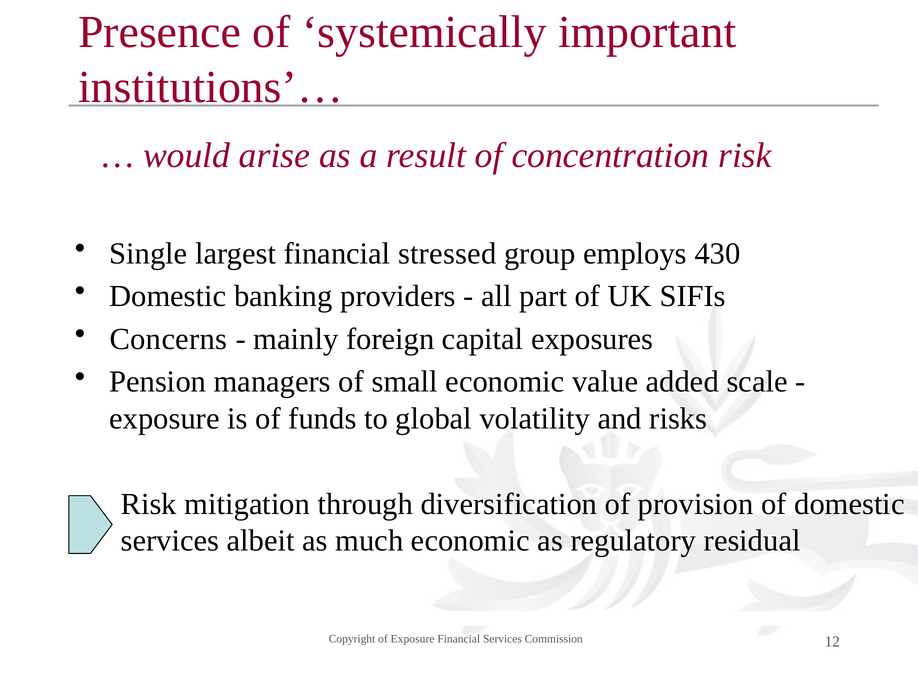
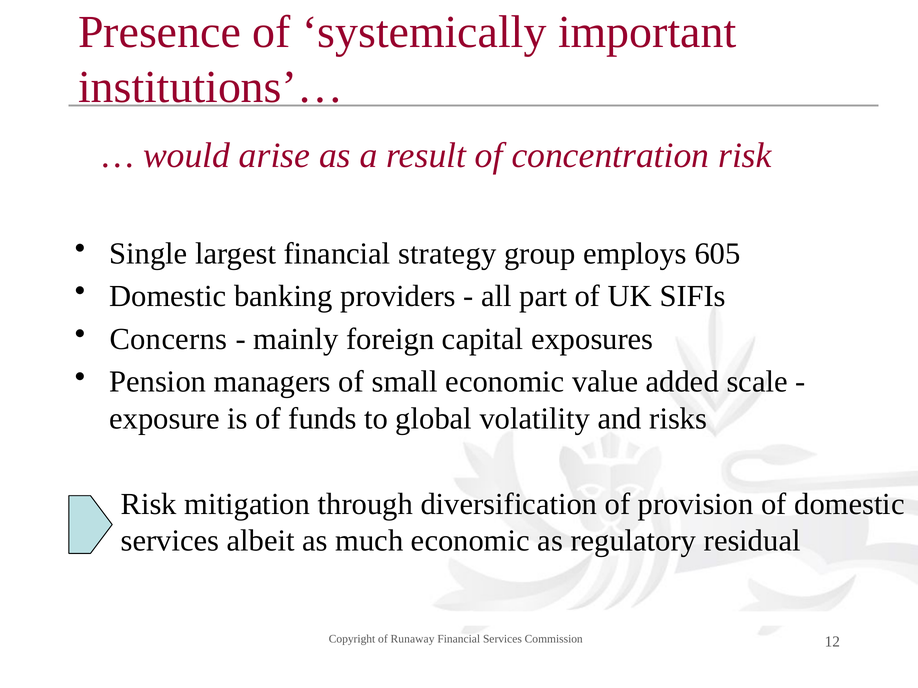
stressed: stressed -> strategy
430: 430 -> 605
of Exposure: Exposure -> Runaway
